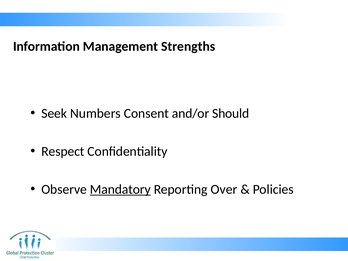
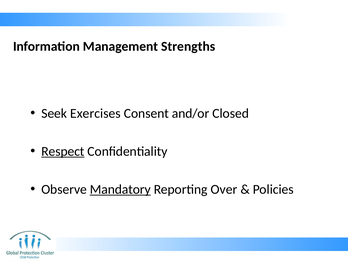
Numbers: Numbers -> Exercises
Should: Should -> Closed
Respect underline: none -> present
